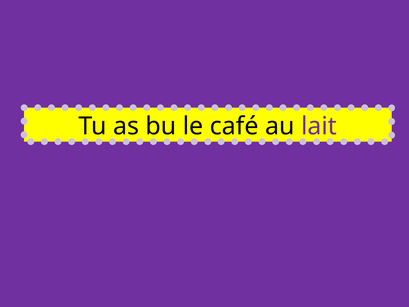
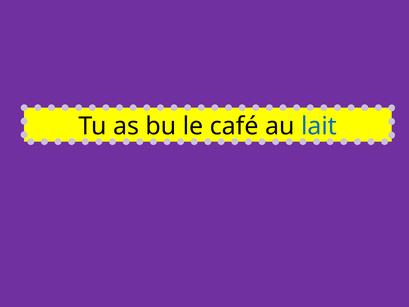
lait colour: purple -> blue
